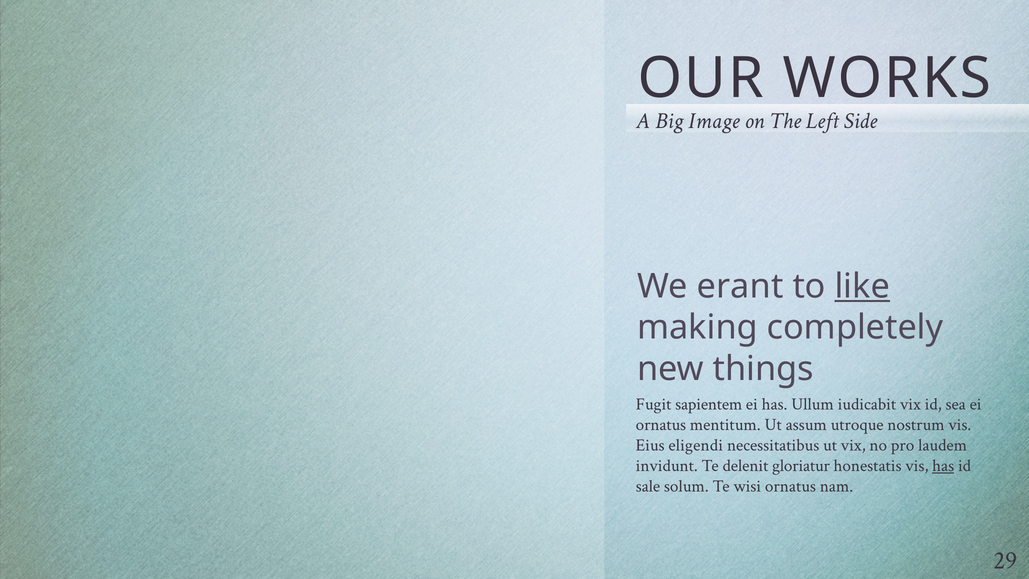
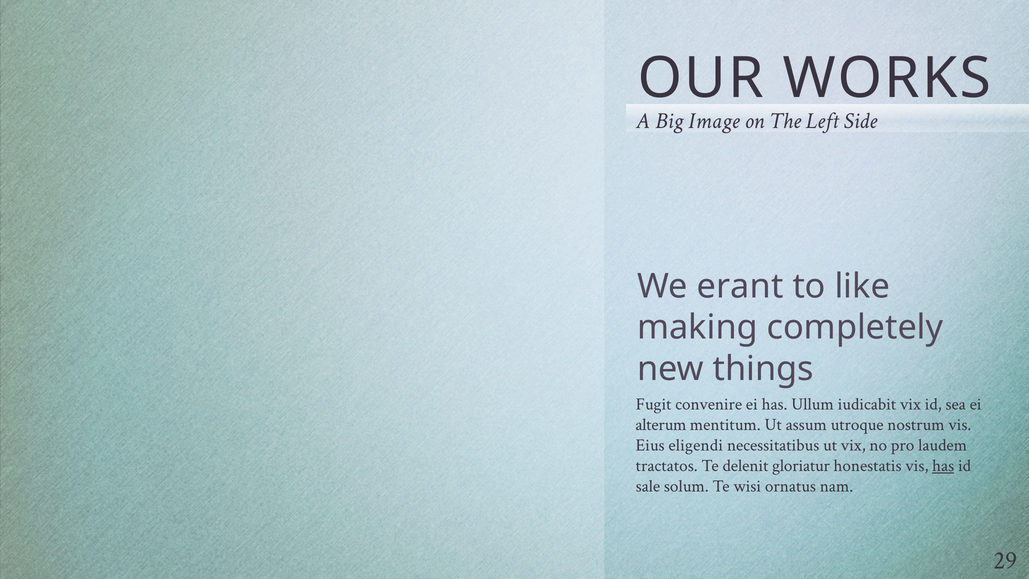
like underline: present -> none
sapientem: sapientem -> convenire
ornatus at (661, 424): ornatus -> alterum
invidunt: invidunt -> tractatos
